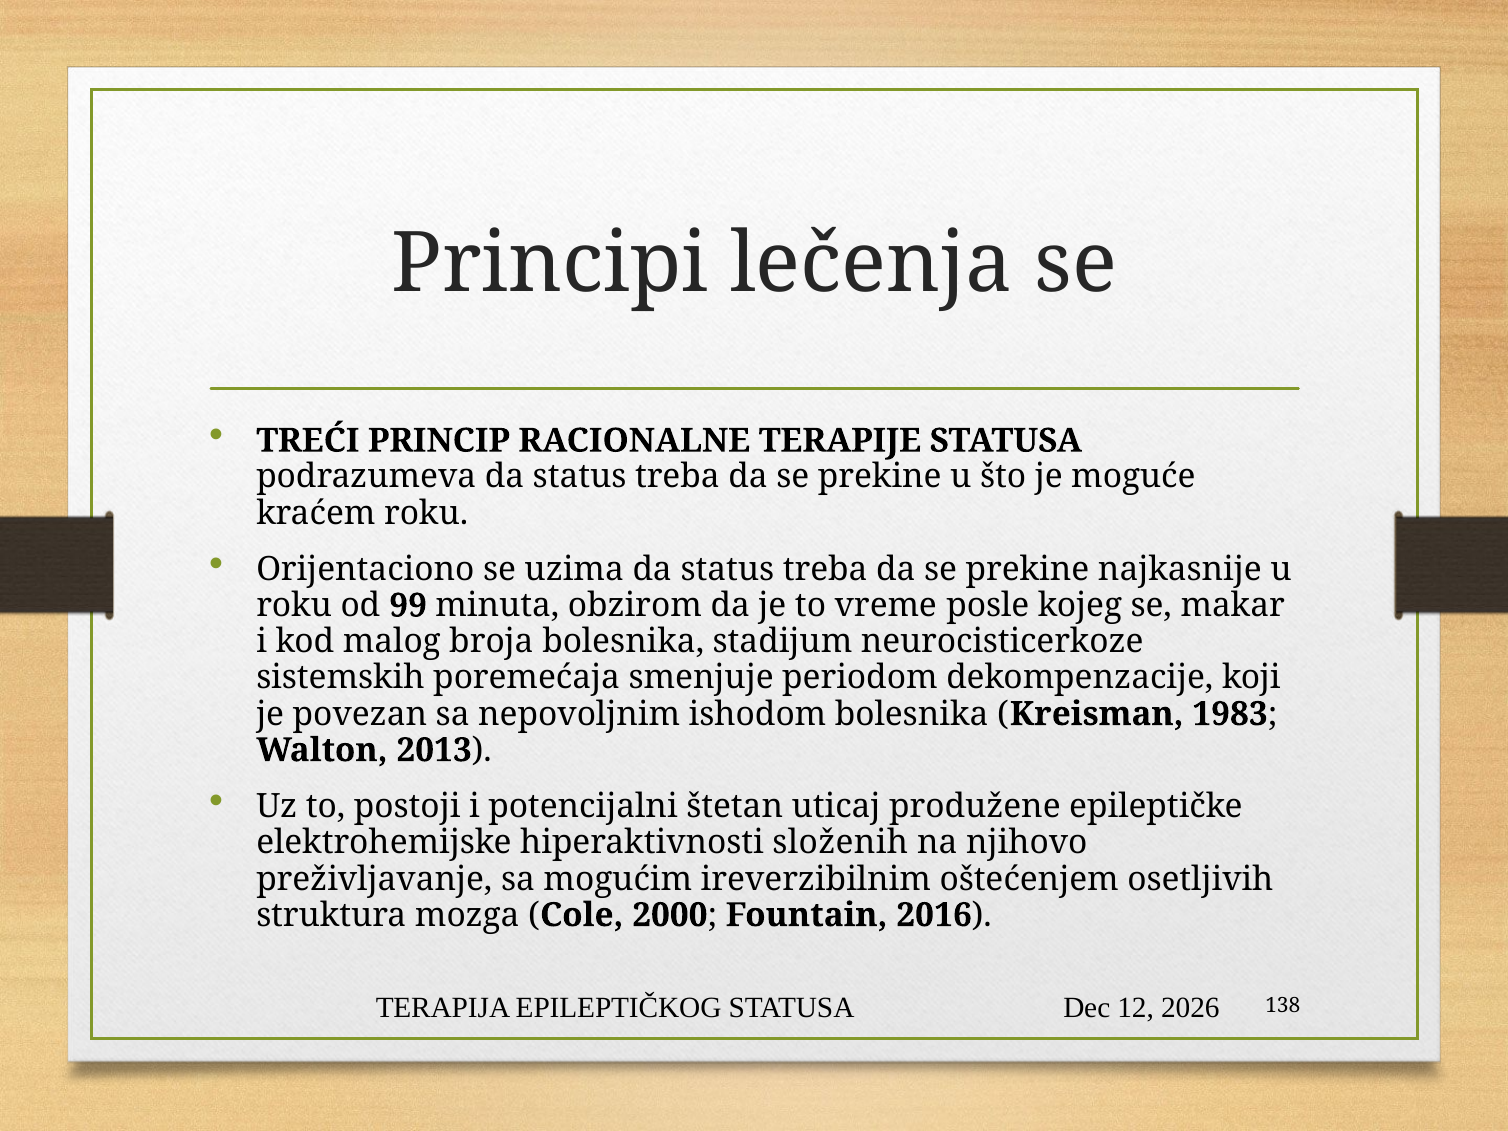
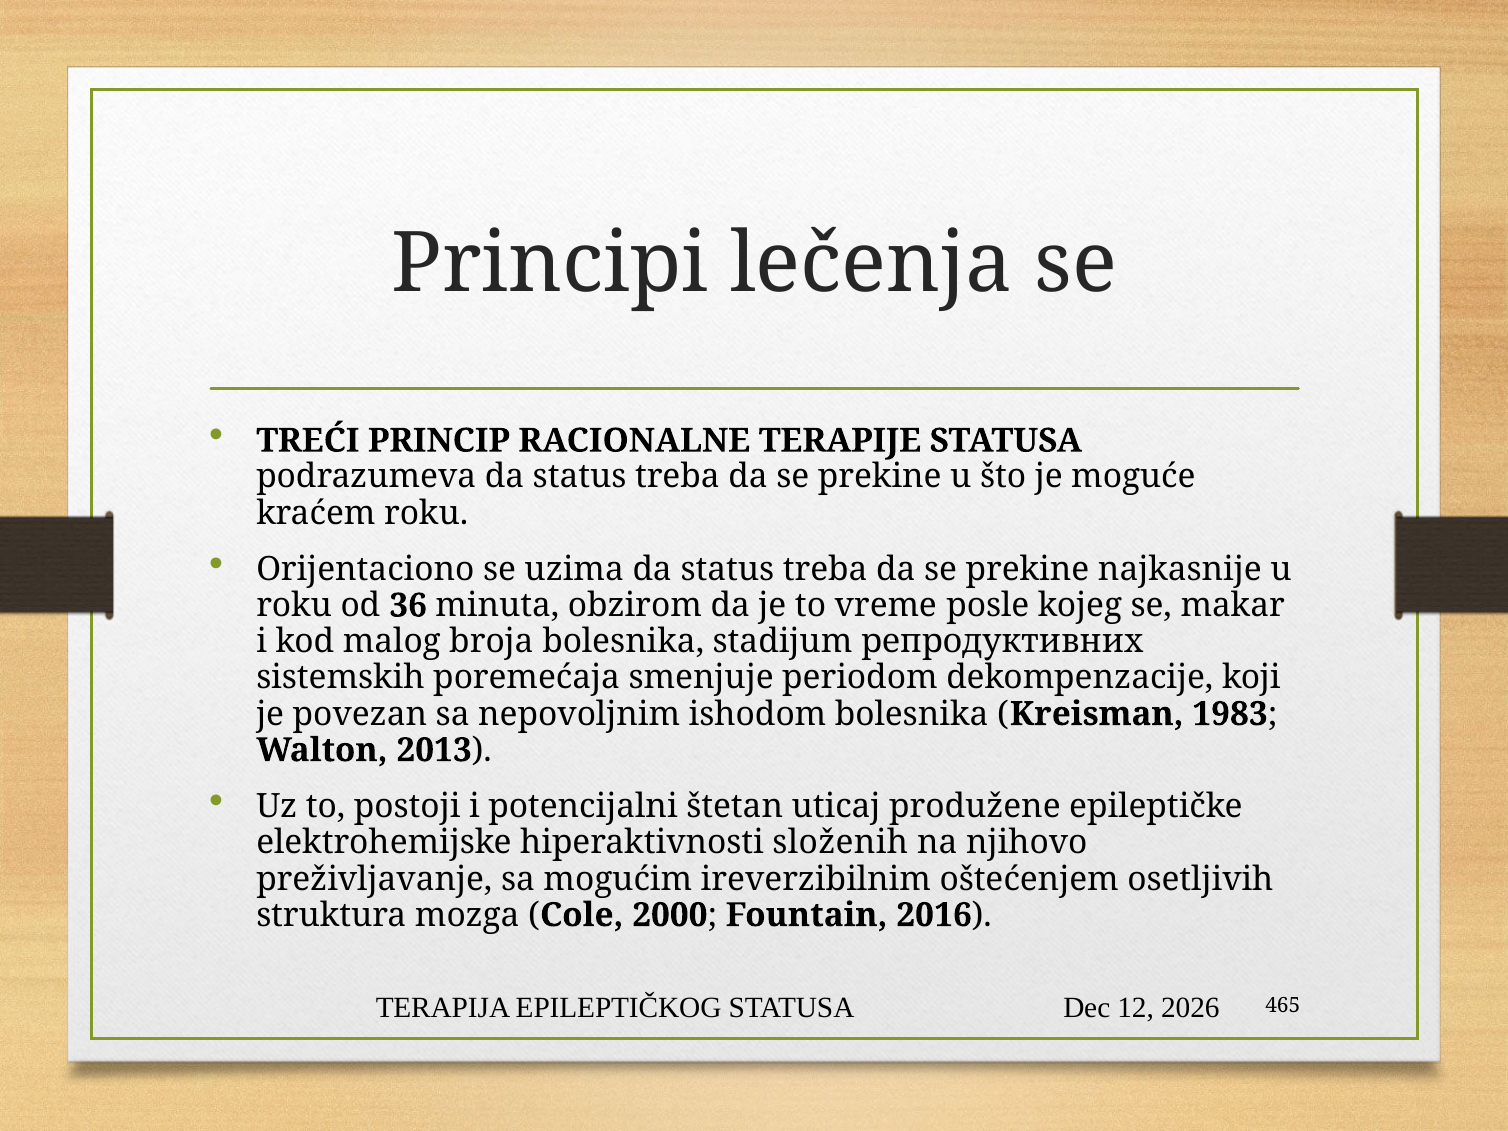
99: 99 -> 36
neurocisticerkoze: neurocisticerkoze -> репродуктивних
138: 138 -> 465
